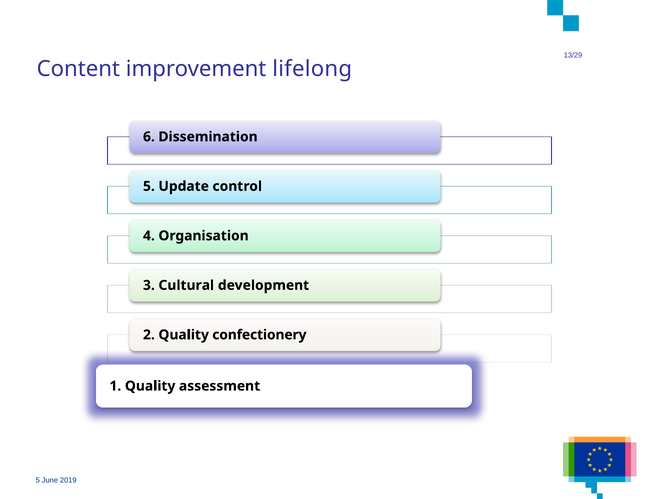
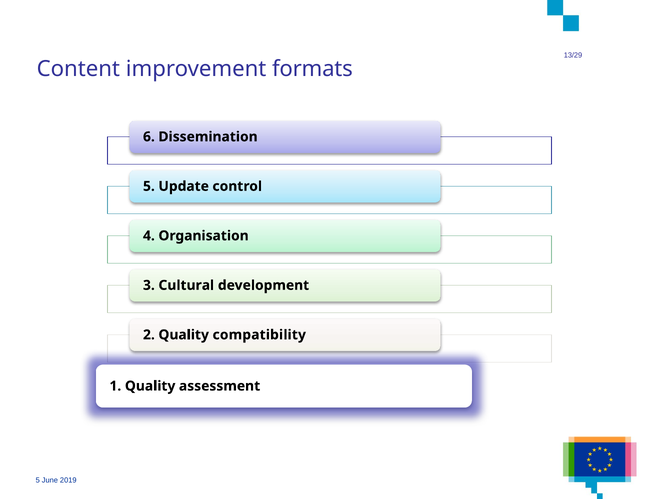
lifelong: lifelong -> formats
confectionery: confectionery -> compatibility
